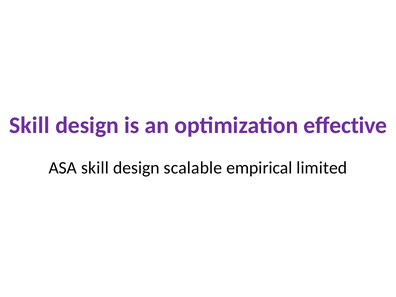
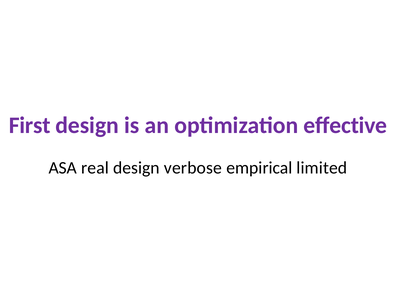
Skill at (29, 125): Skill -> First
ASA skill: skill -> real
scalable: scalable -> verbose
